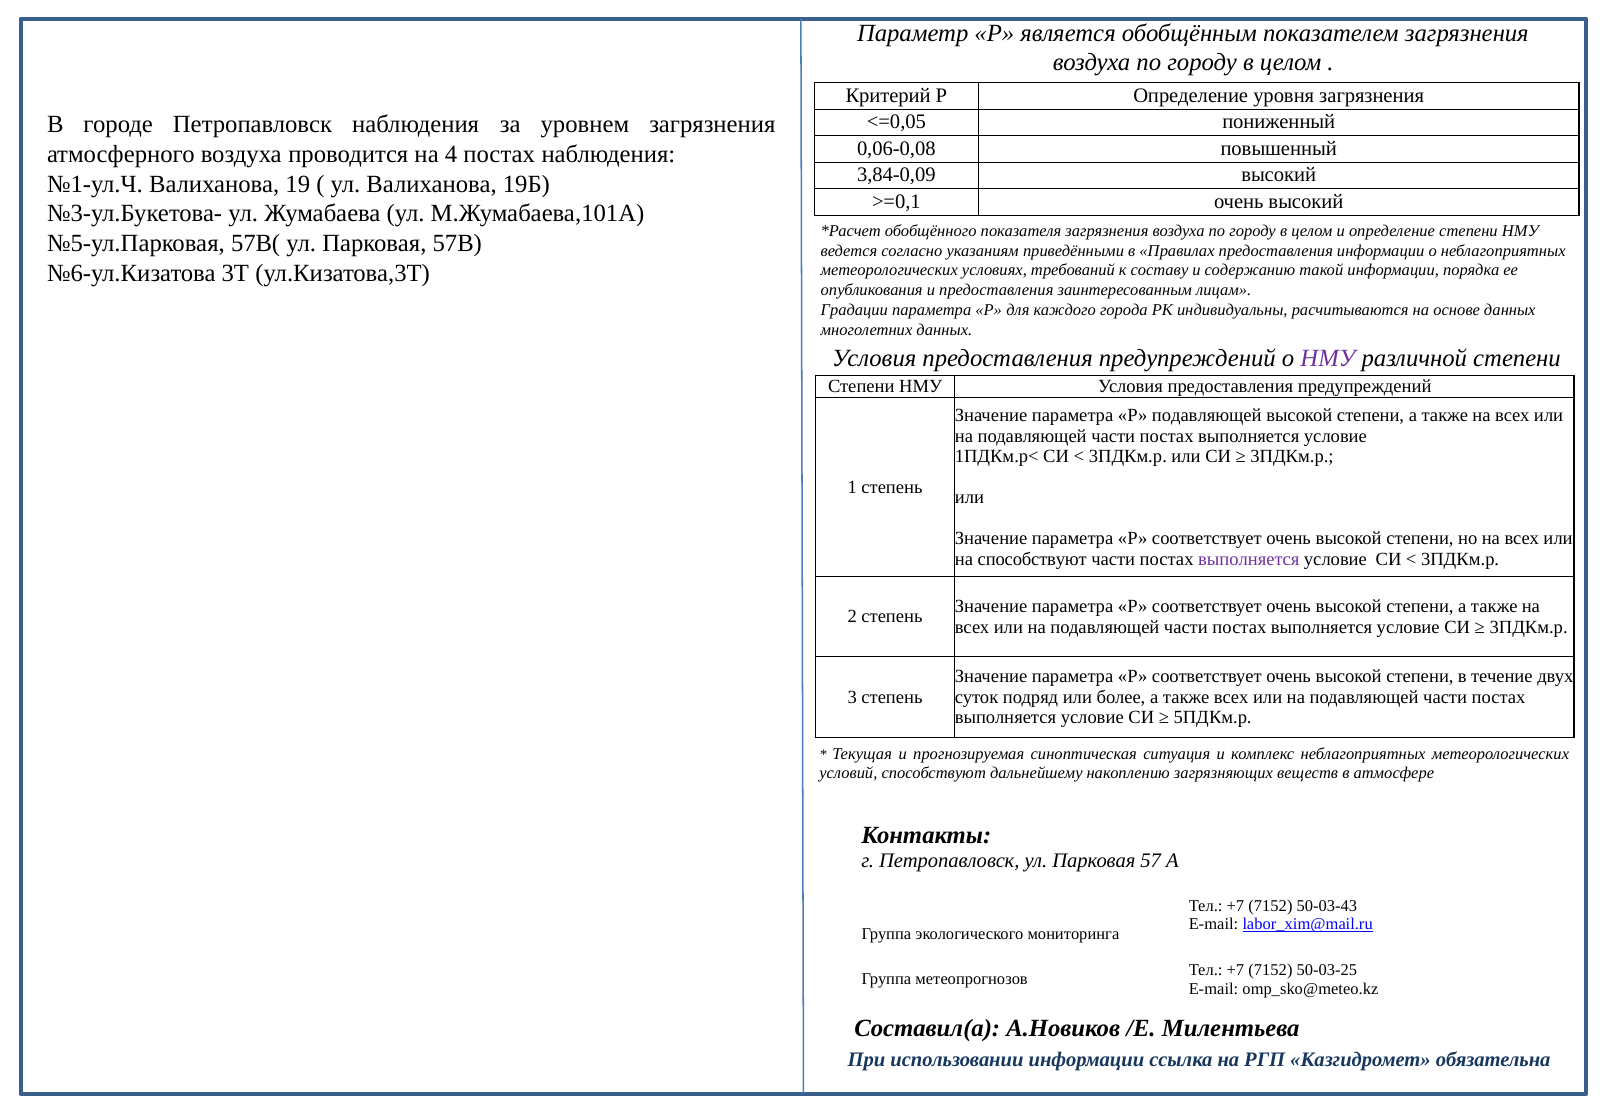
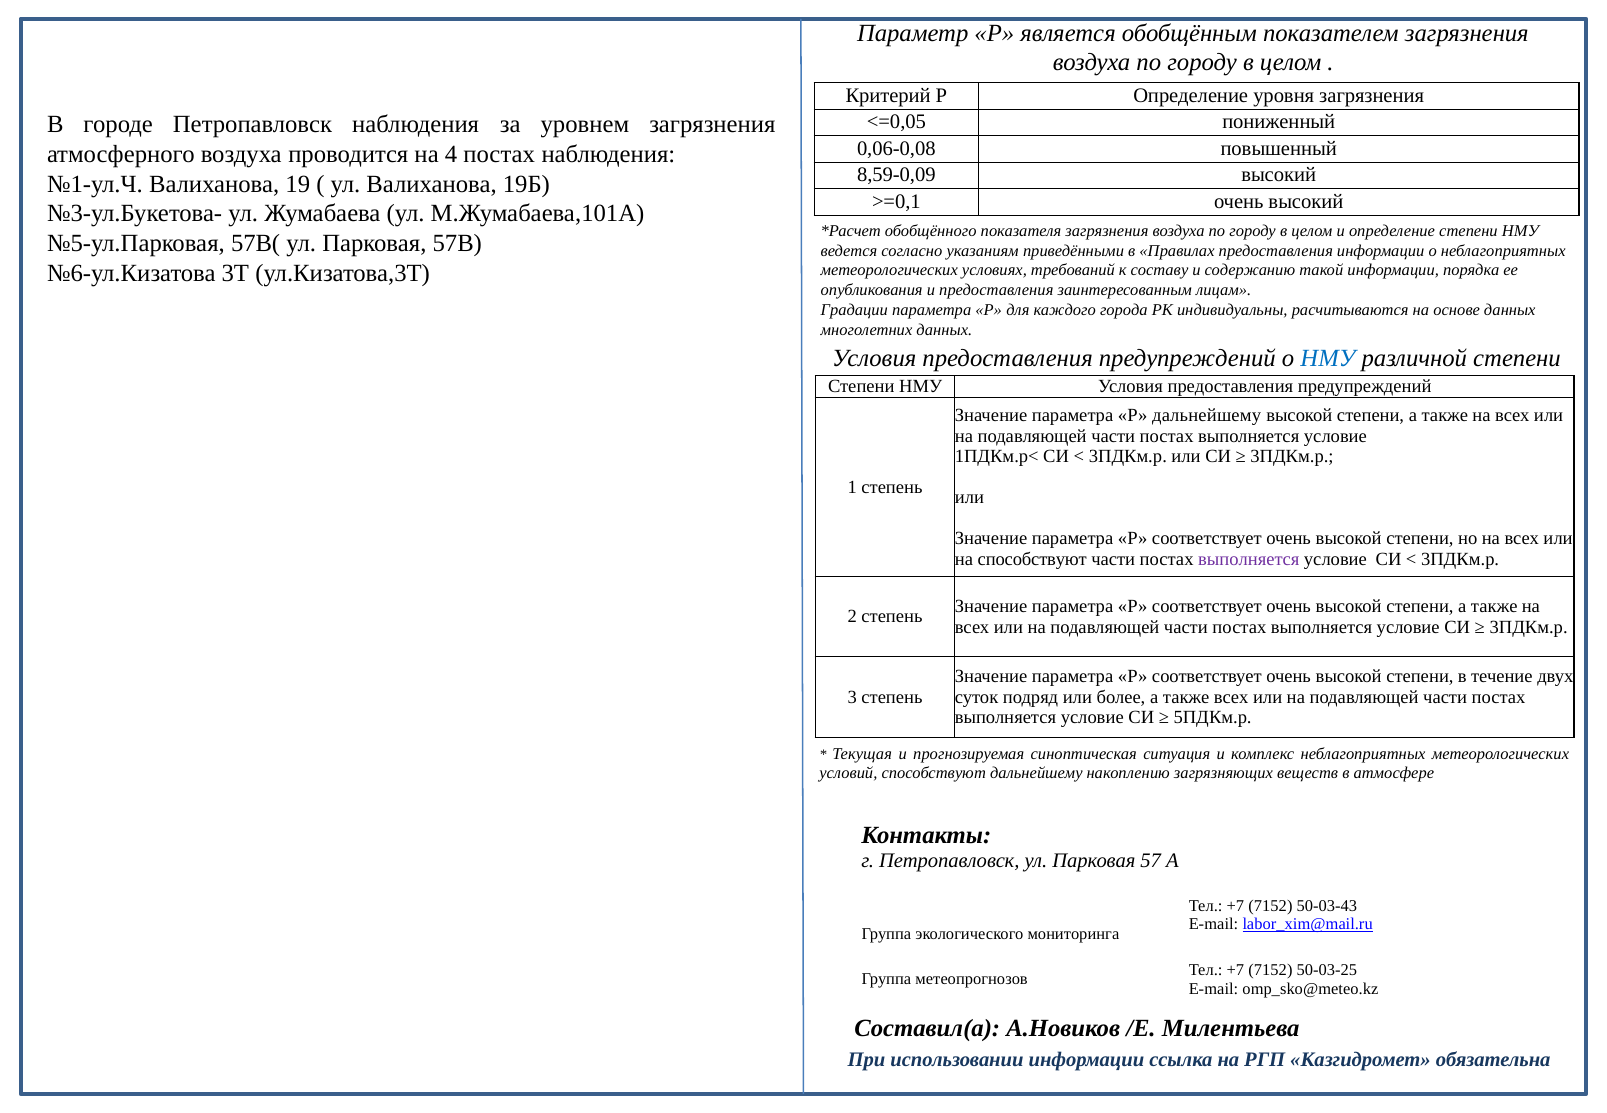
3,84-0,09: 3,84-0,09 -> 8,59-0,09
НМУ at (1328, 358) colour: purple -> blue
Р подавляющей: подавляющей -> дальнейшему
